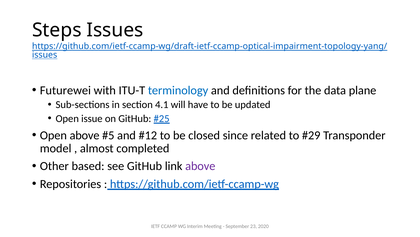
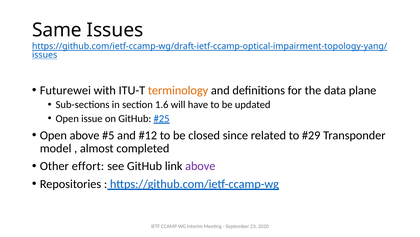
Steps: Steps -> Same
terminology colour: blue -> orange
4.1: 4.1 -> 1.6
based: based -> effort
